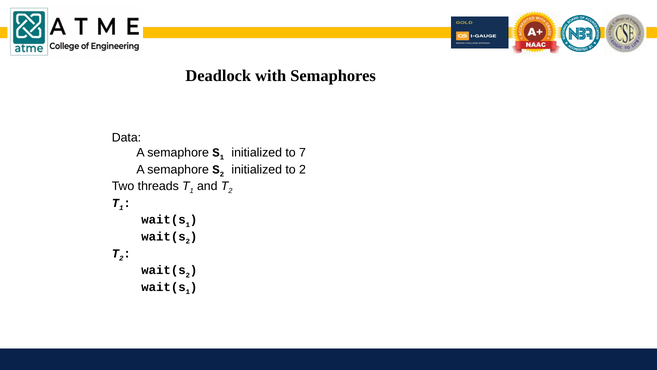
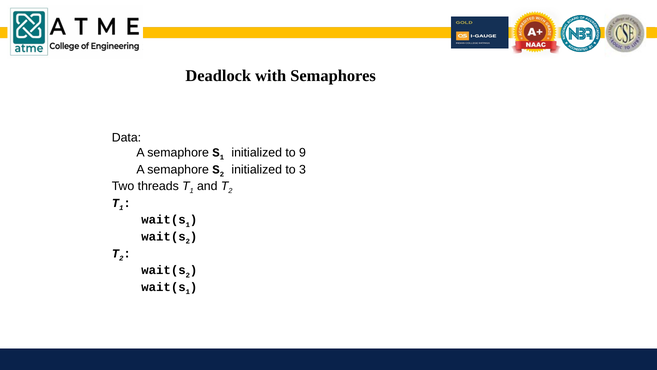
7: 7 -> 9
to 2: 2 -> 3
